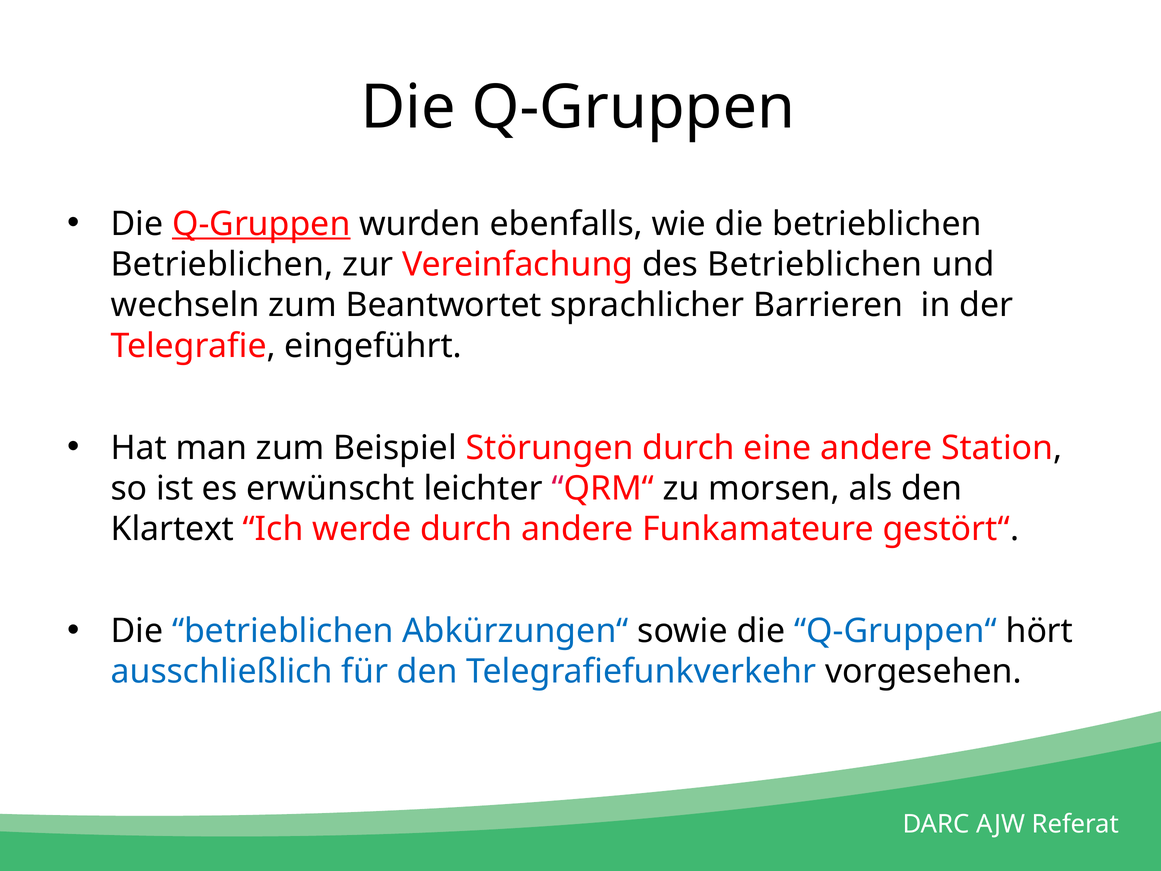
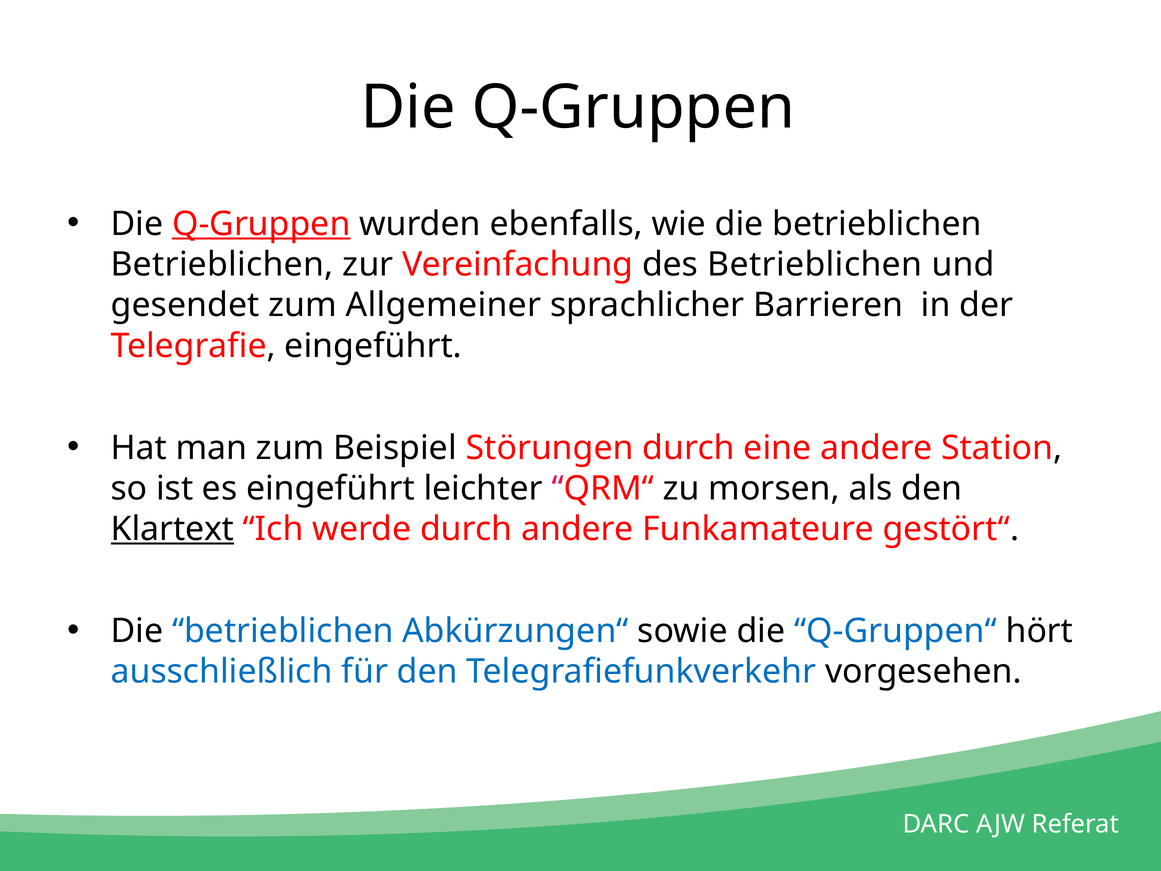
wechseln: wechseln -> gesendet
Beantwortet: Beantwortet -> Allgemeiner
es erwünscht: erwünscht -> eingeführt
Klartext underline: none -> present
